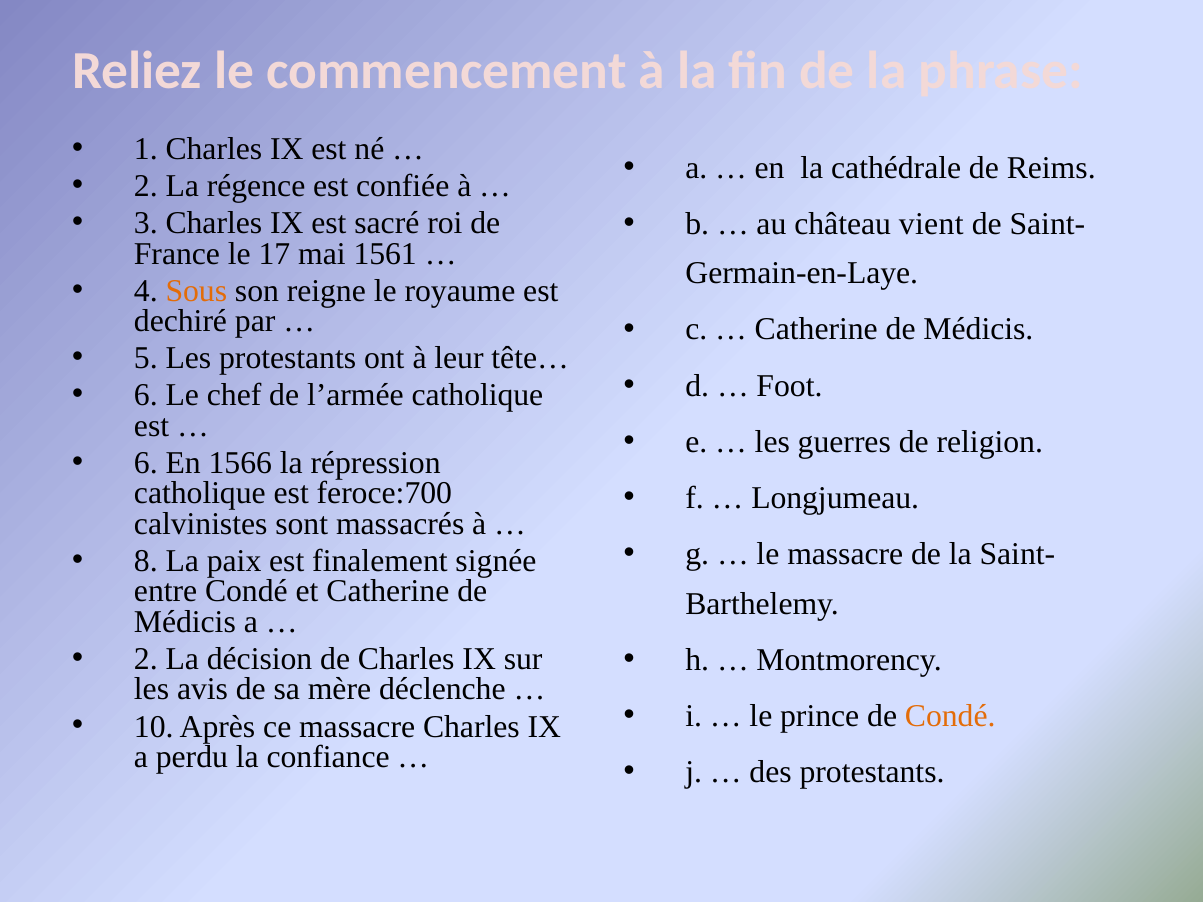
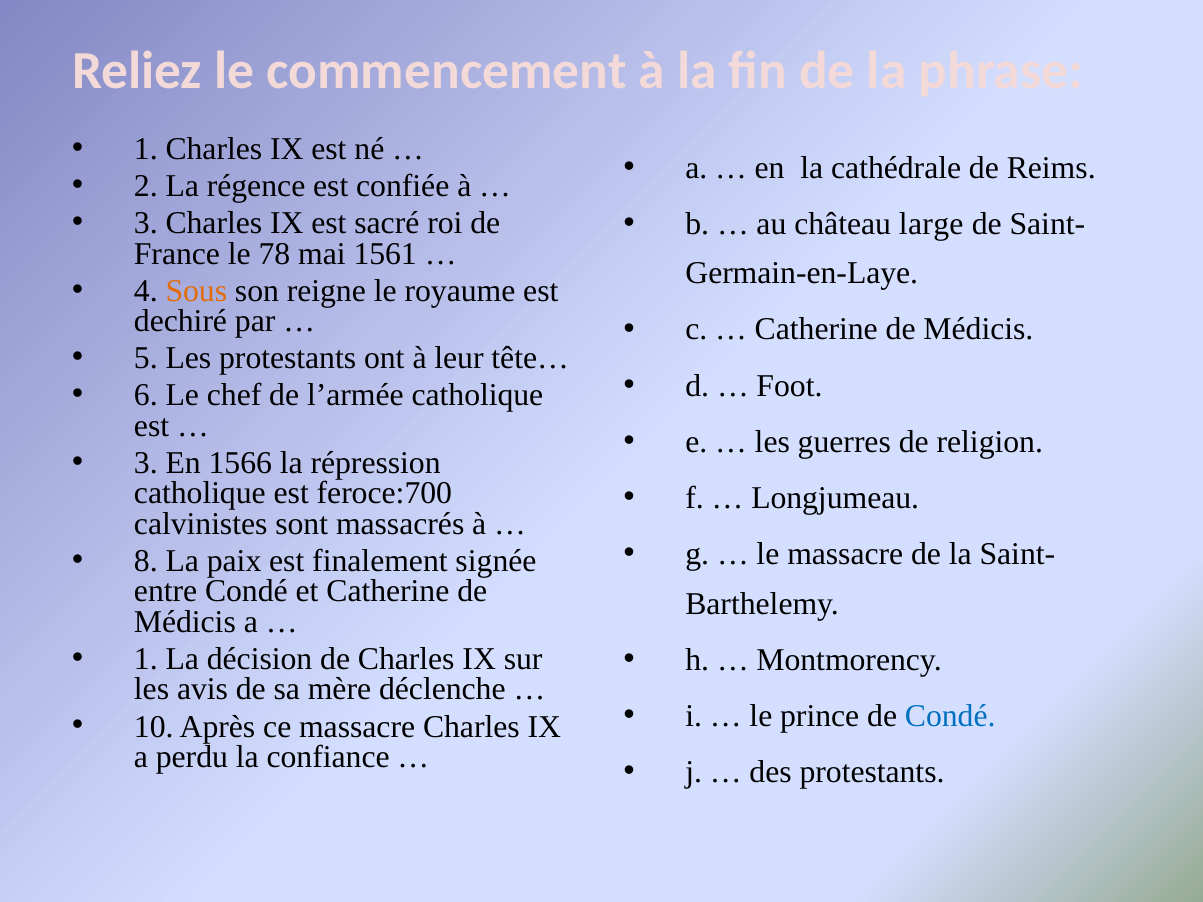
vient: vient -> large
17: 17 -> 78
6 at (146, 463): 6 -> 3
2 at (146, 659): 2 -> 1
Condé at (950, 716) colour: orange -> blue
